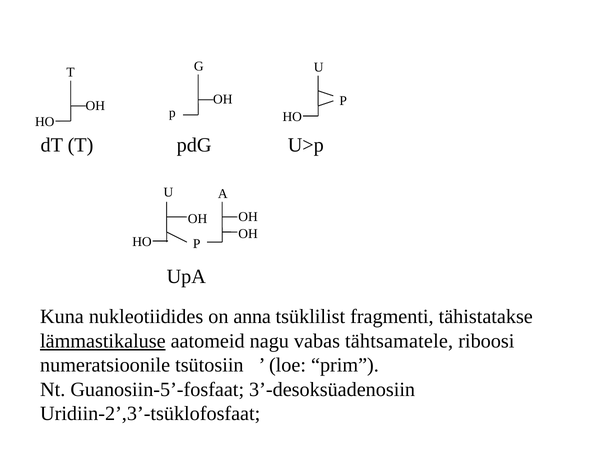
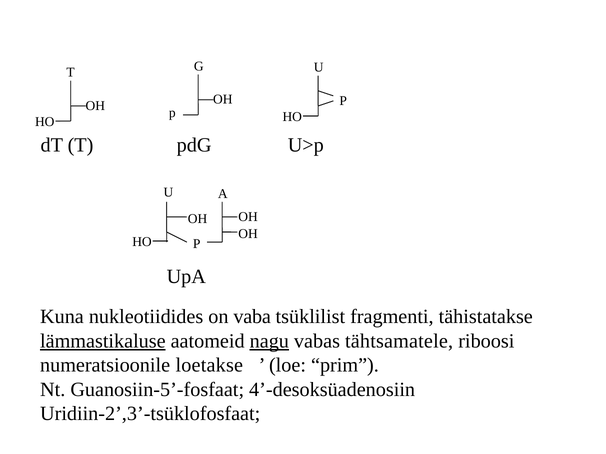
anna: anna -> vaba
nagu underline: none -> present
tsütosiin: tsütosiin -> loetakse
3’-desoksüadenosiin: 3’-desoksüadenosiin -> 4’-desoksüadenosiin
